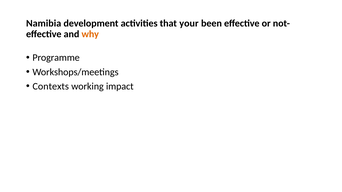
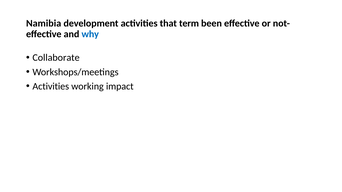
your: your -> term
why colour: orange -> blue
Programme: Programme -> Collaborate
Contexts at (51, 87): Contexts -> Activities
